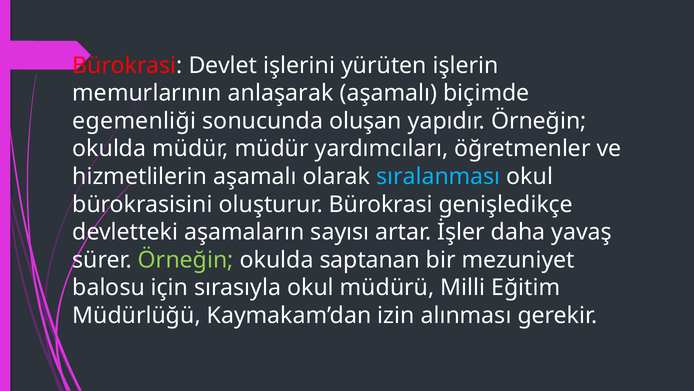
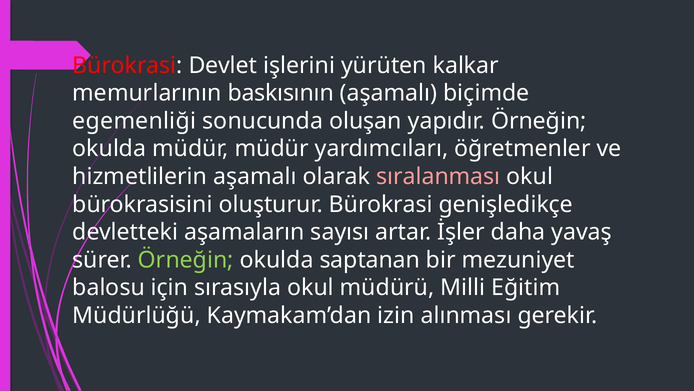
işlerin: işlerin -> kalkar
anlaşarak: anlaşarak -> baskısının
sıralanması colour: light blue -> pink
